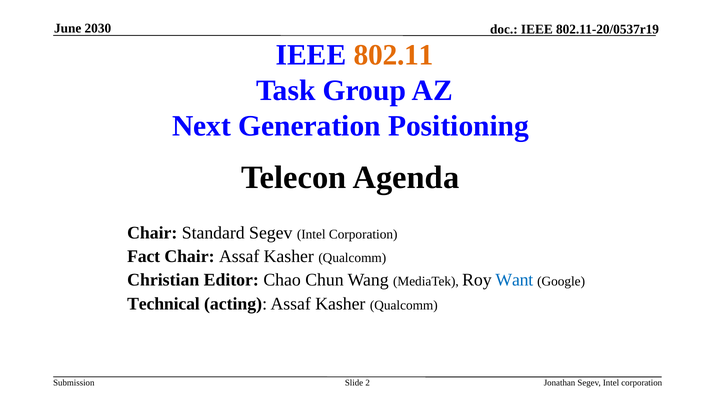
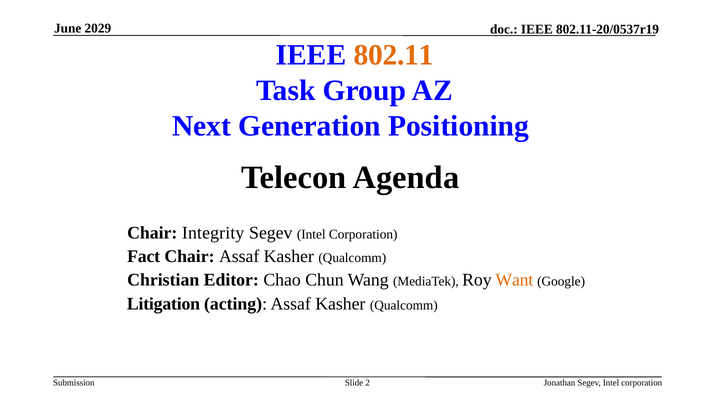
2030: 2030 -> 2029
Standard: Standard -> Integrity
Want colour: blue -> orange
Technical: Technical -> Litigation
